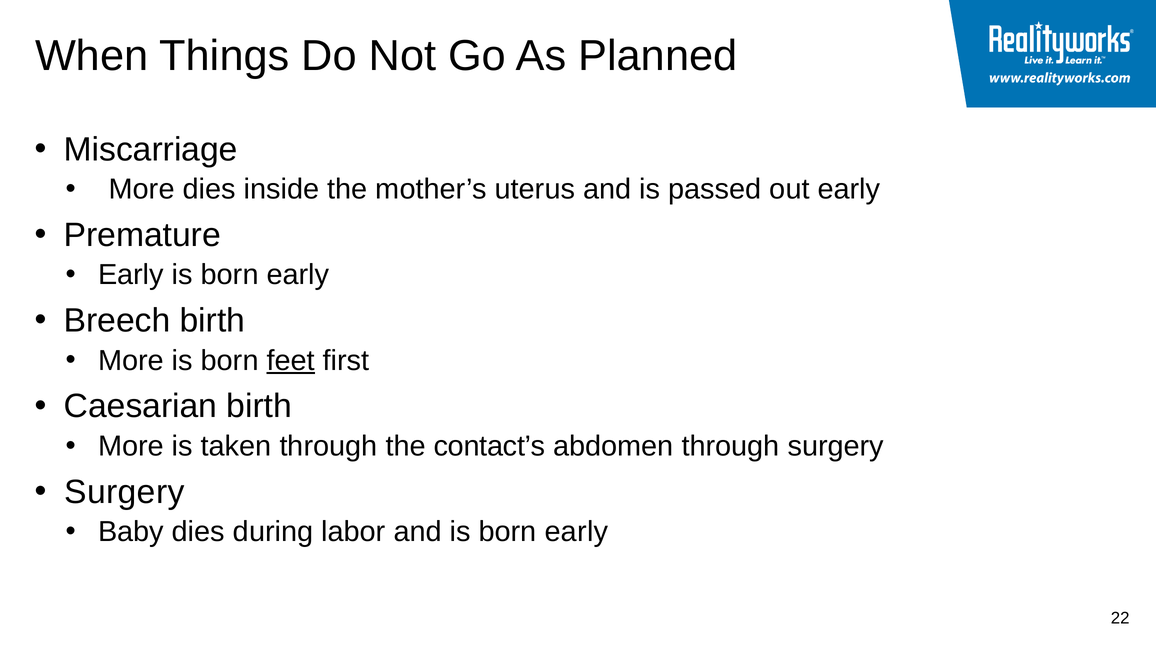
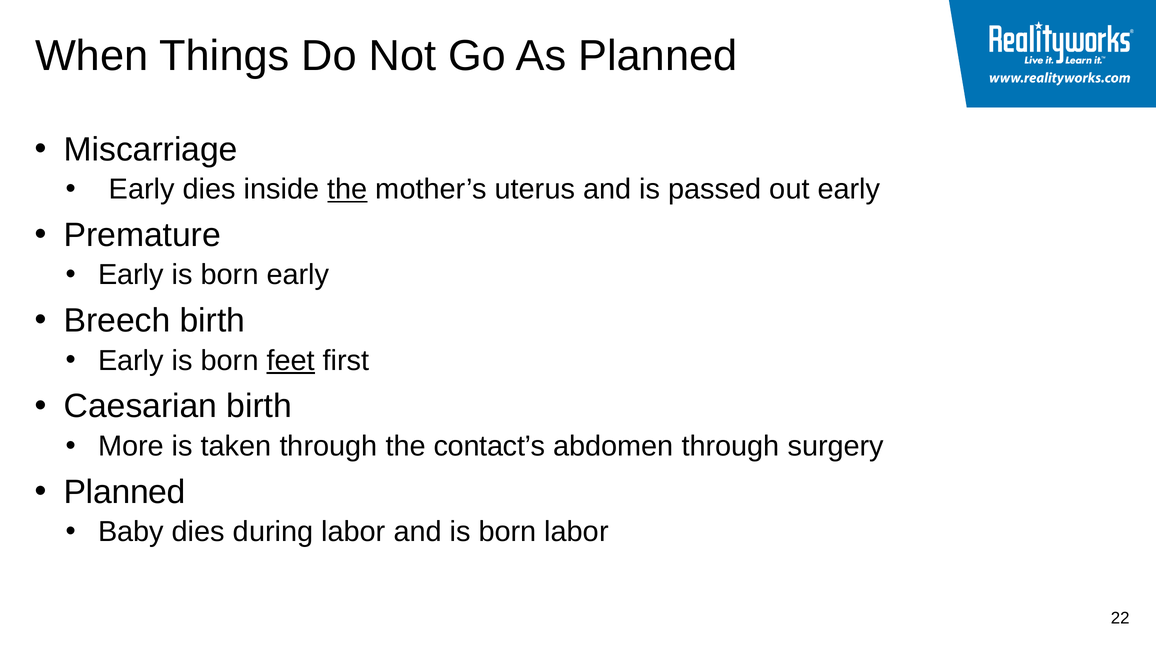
More at (142, 189): More -> Early
the at (347, 189) underline: none -> present
More at (131, 361): More -> Early
Surgery at (124, 492): Surgery -> Planned
and is born early: early -> labor
